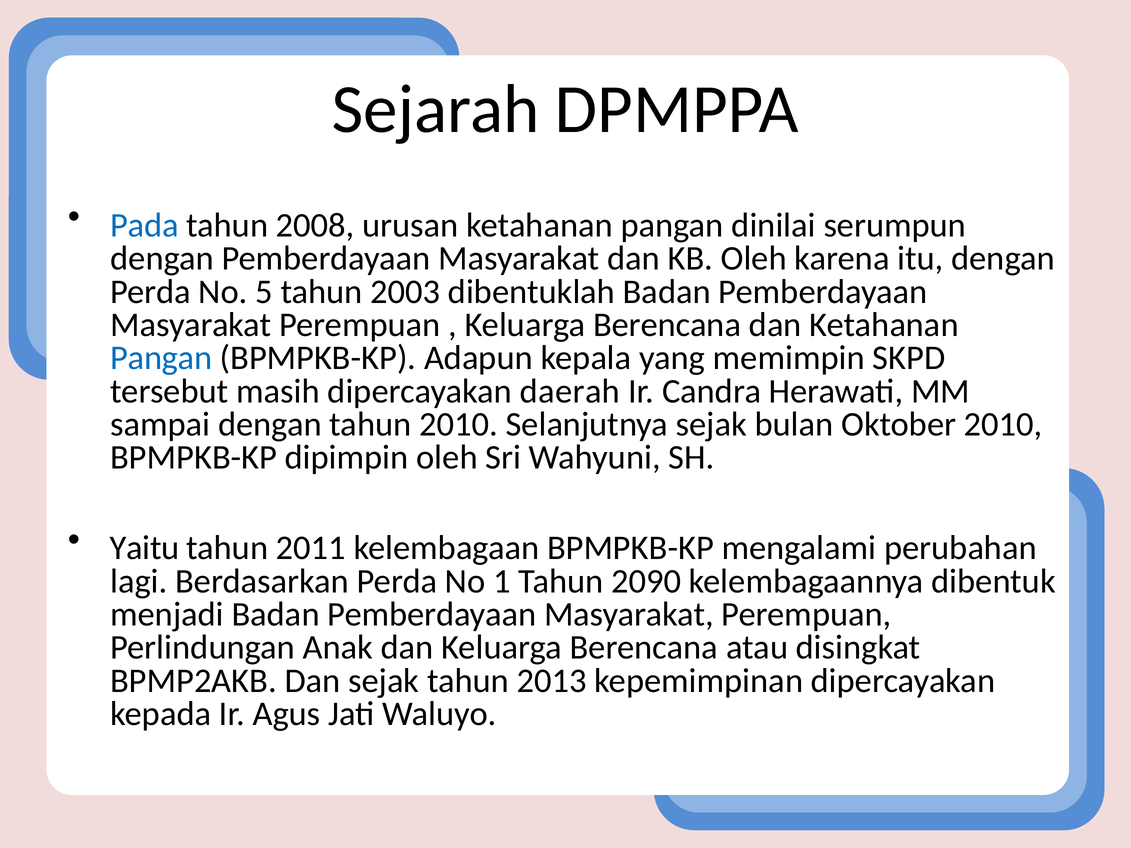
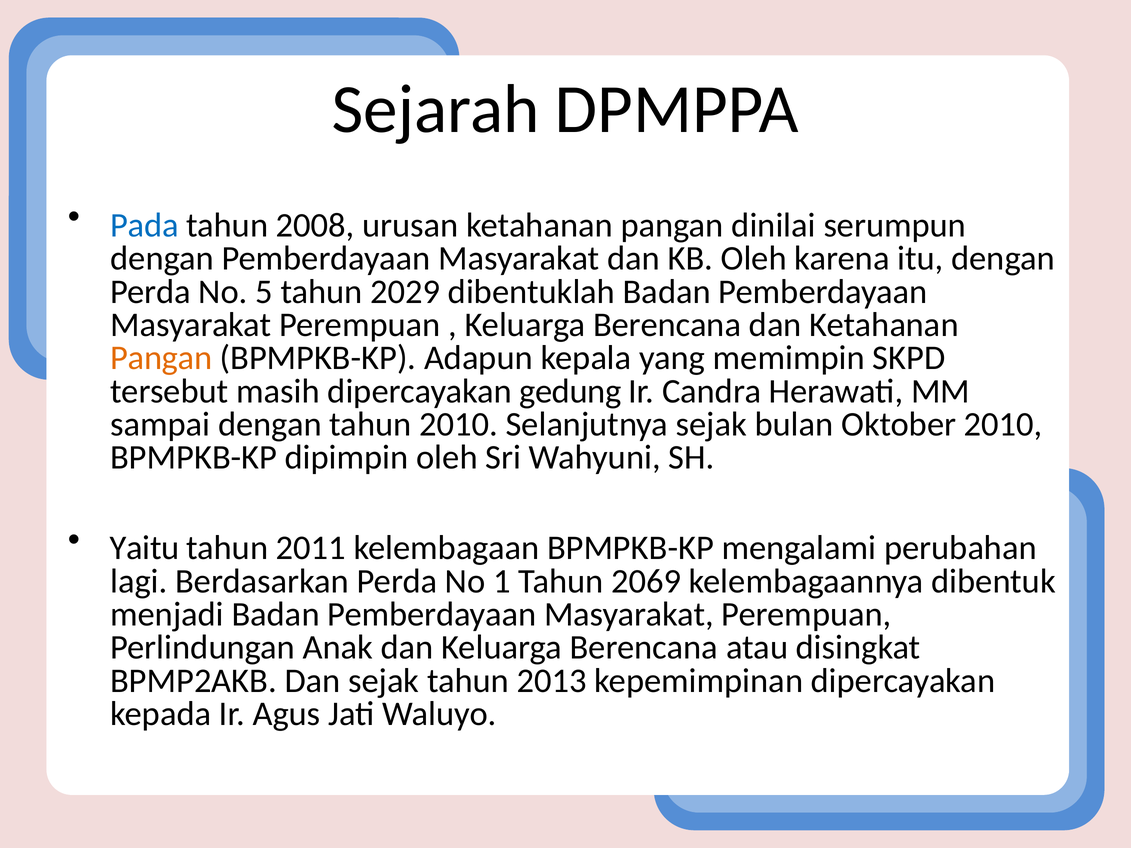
2003: 2003 -> 2029
Pangan at (161, 358) colour: blue -> orange
daerah: daerah -> gedung
2090: 2090 -> 2069
